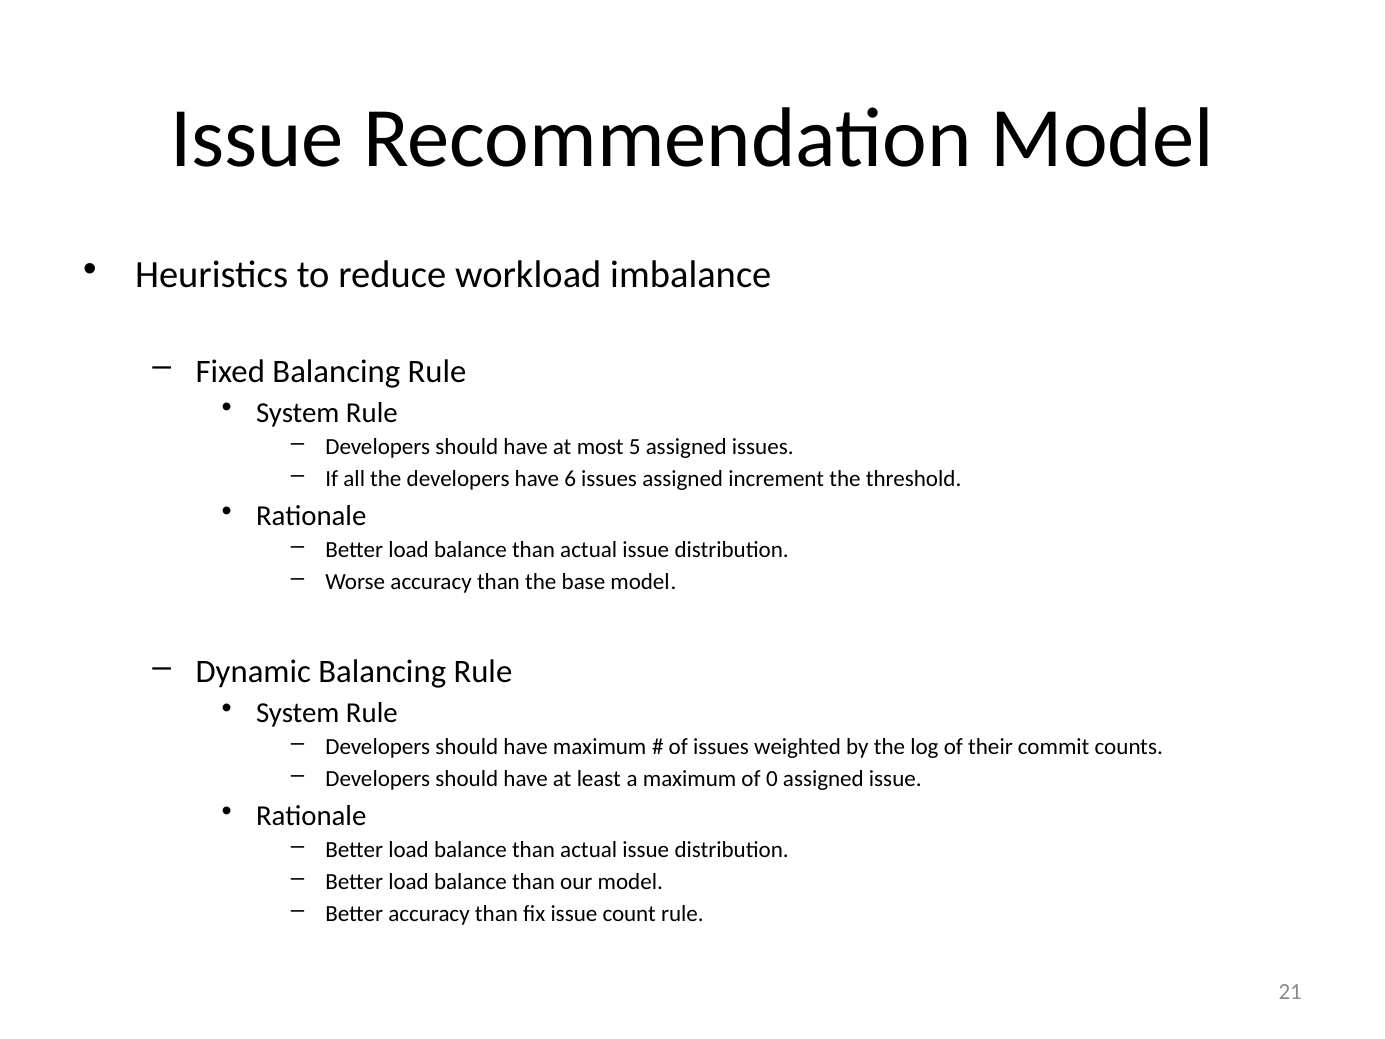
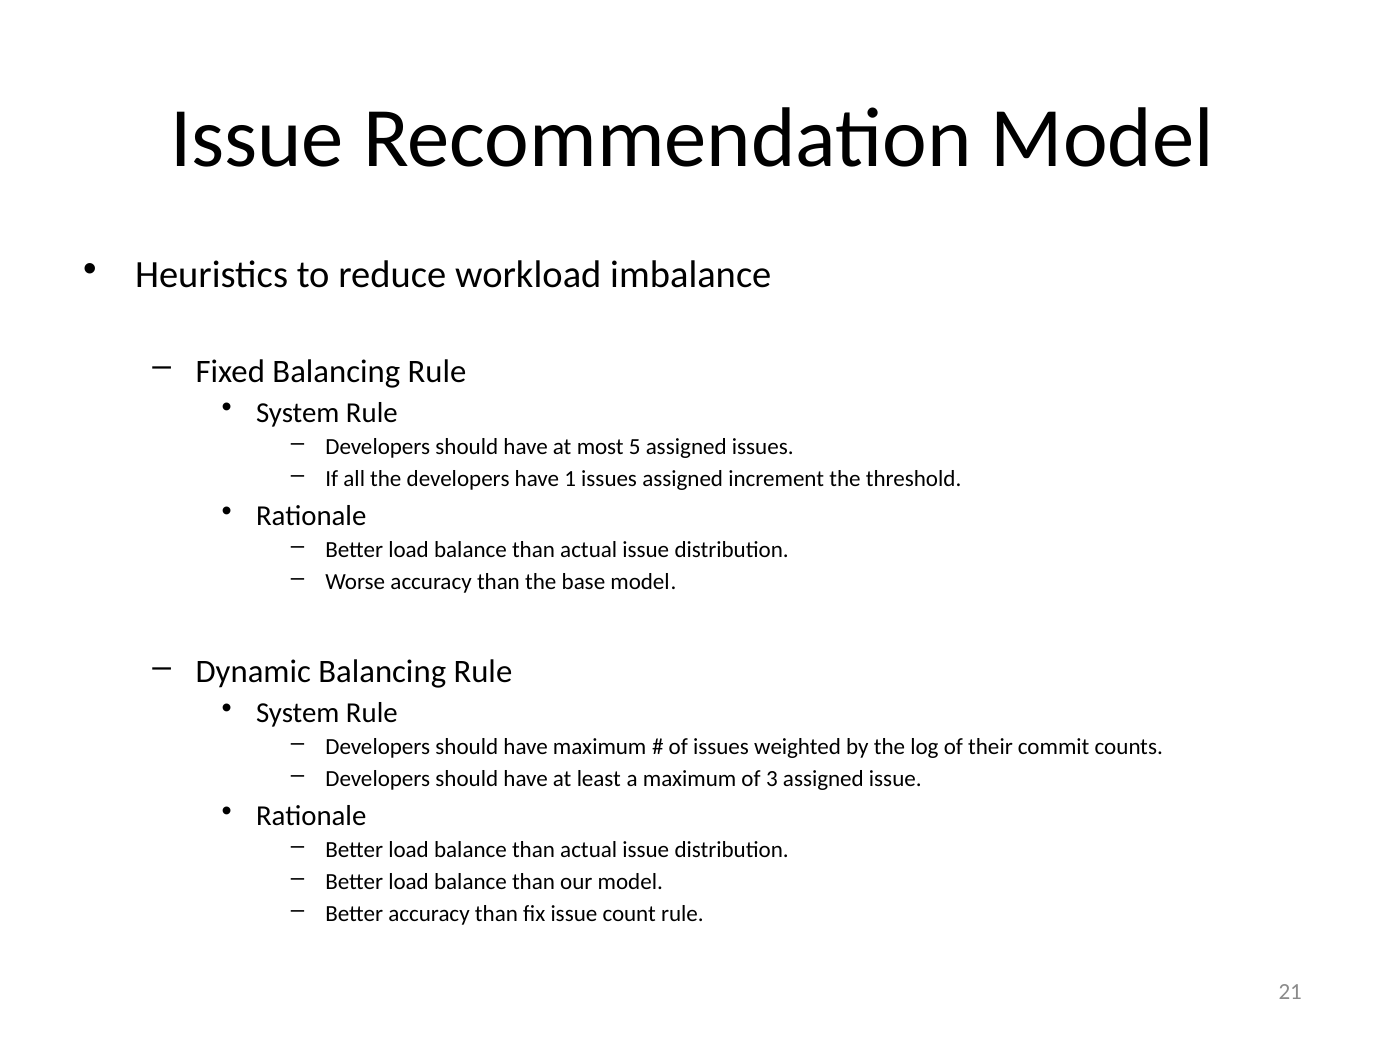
6: 6 -> 1
0: 0 -> 3
